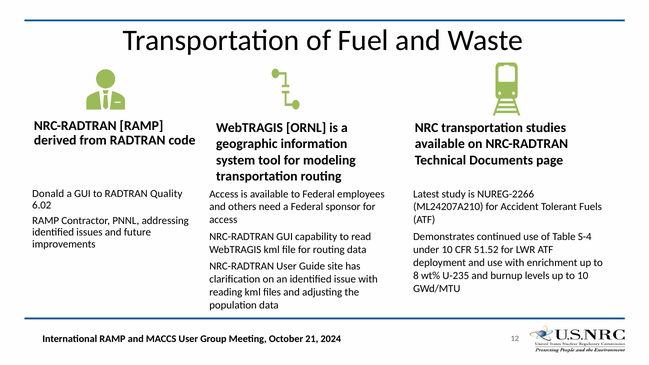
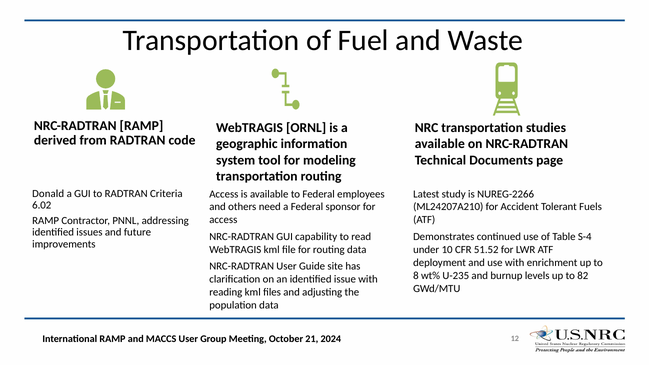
Quality: Quality -> Criteria
to 10: 10 -> 82
